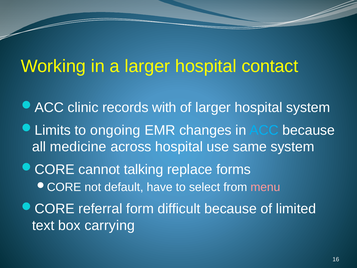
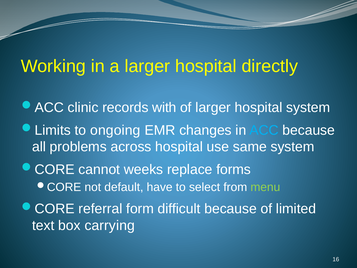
contact: contact -> directly
medicine: medicine -> problems
talking: talking -> weeks
menu colour: pink -> light green
